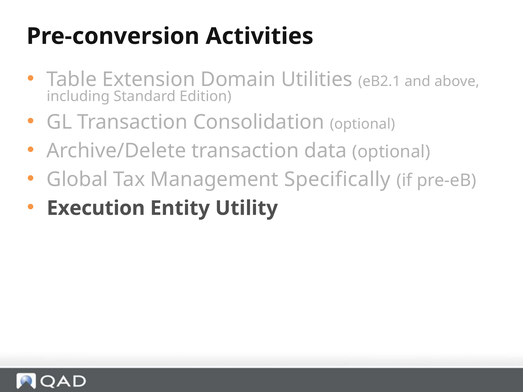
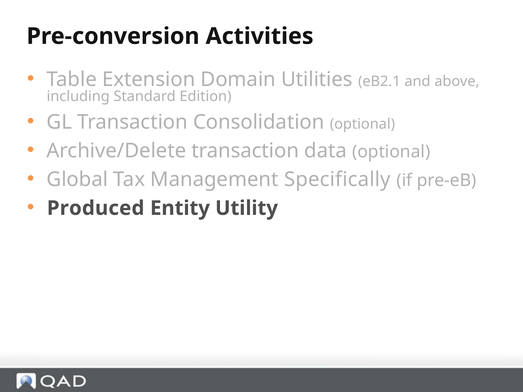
Execution: Execution -> Produced
